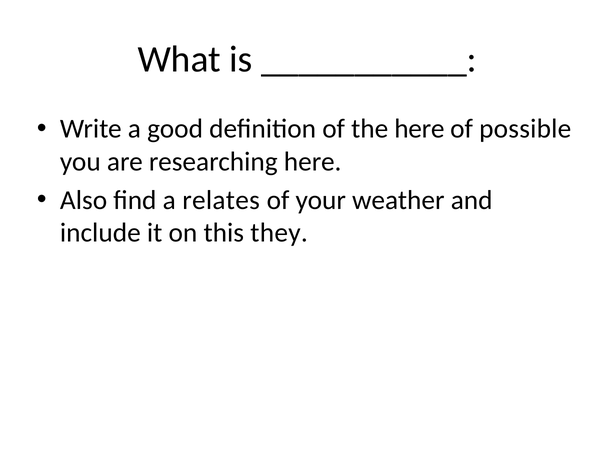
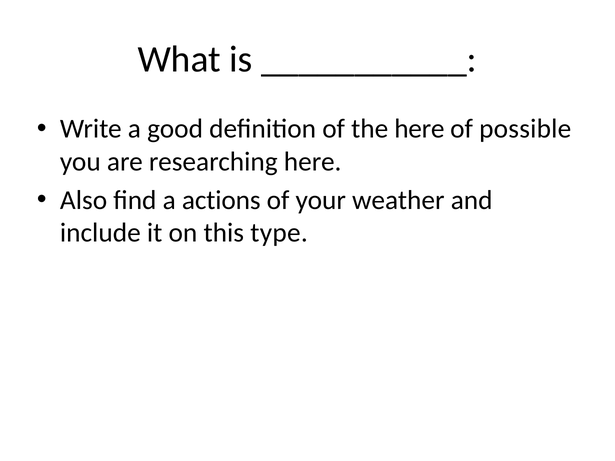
relates: relates -> actions
they: they -> type
